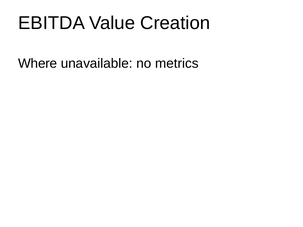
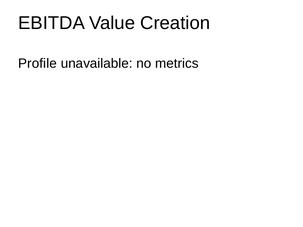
Where: Where -> Profile
